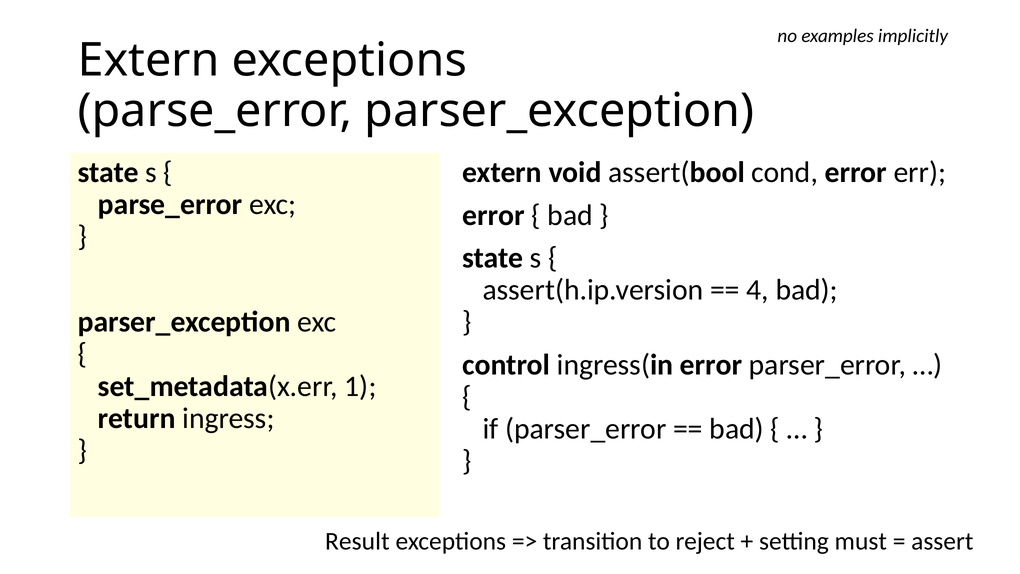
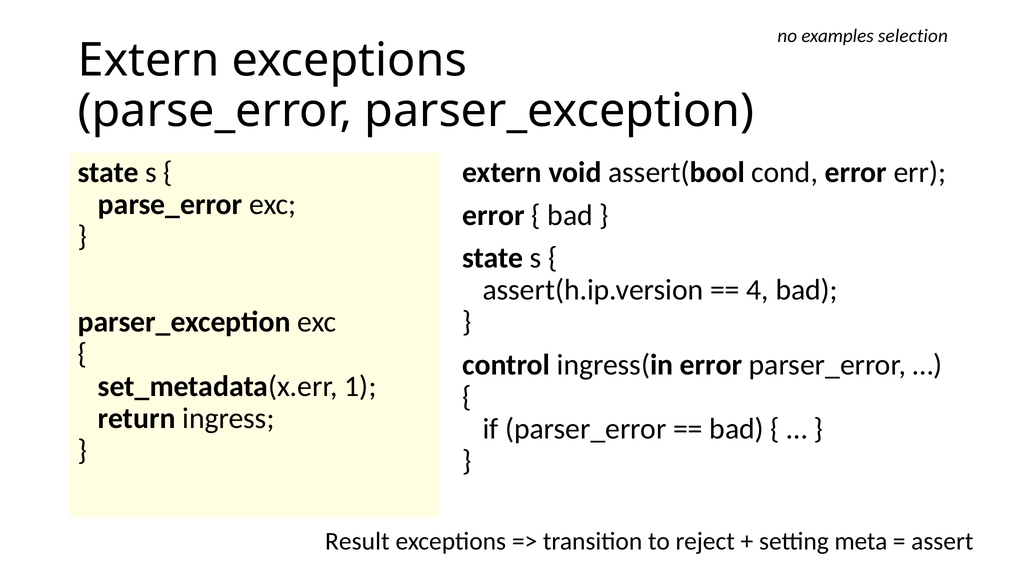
implicitly: implicitly -> selection
must: must -> meta
